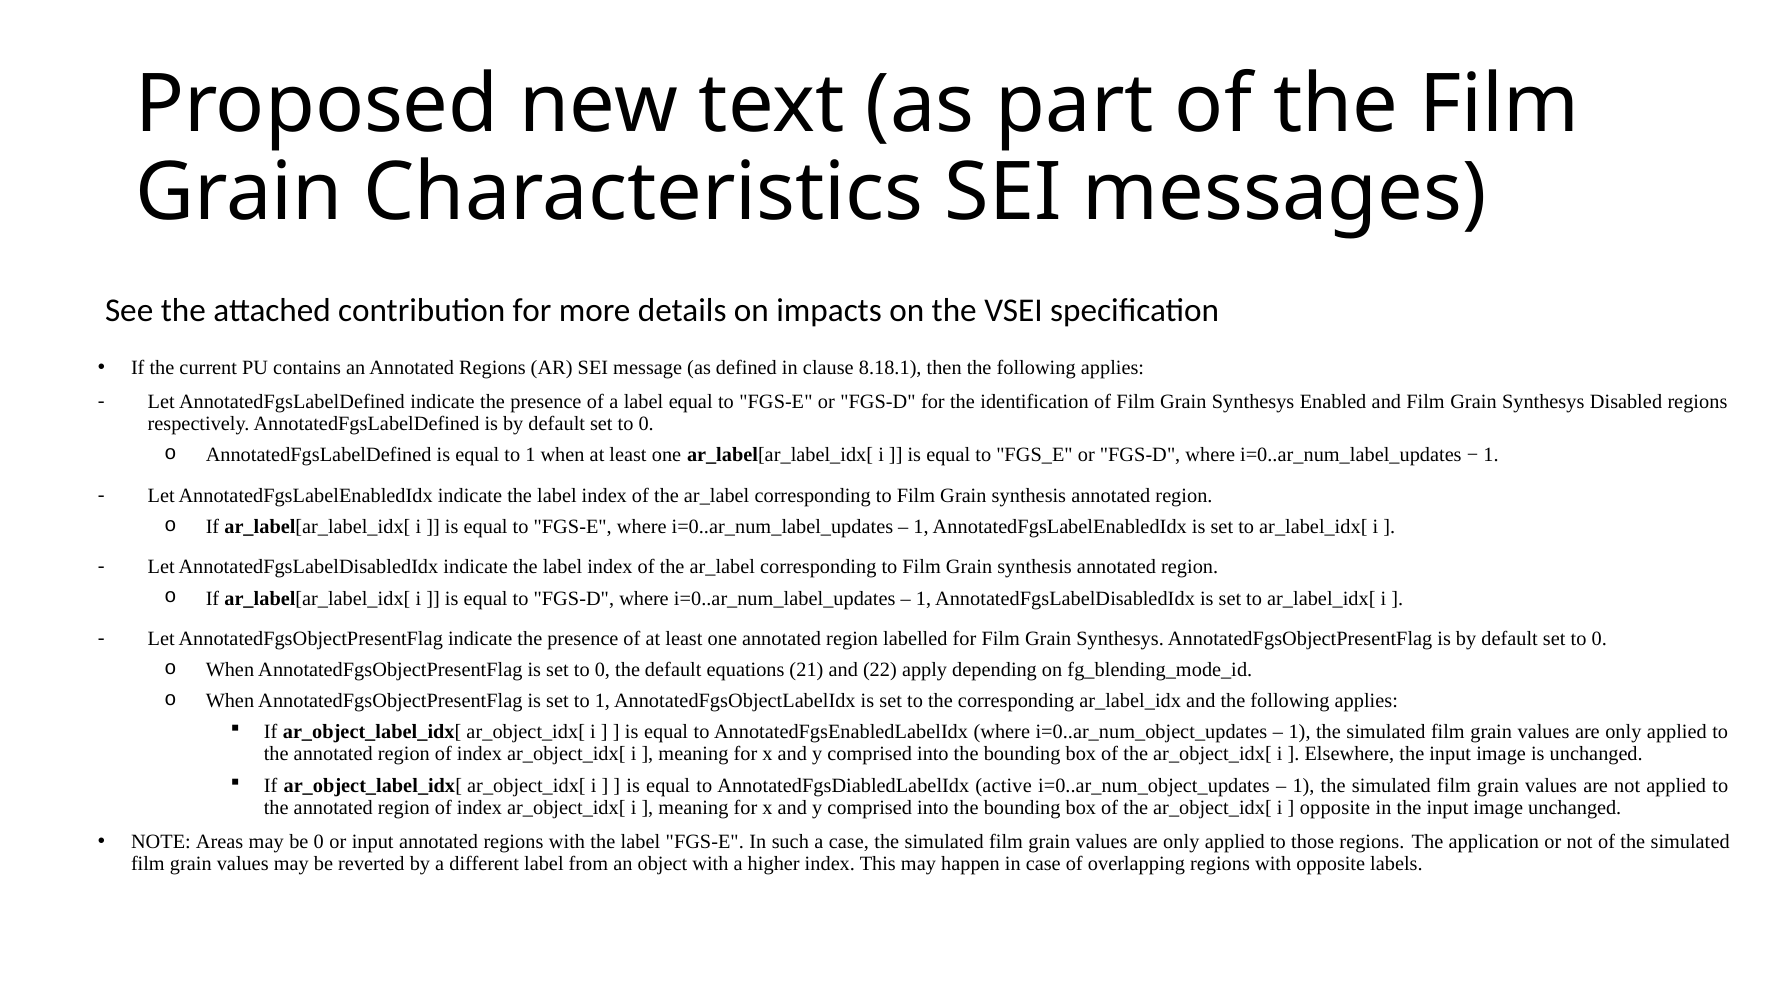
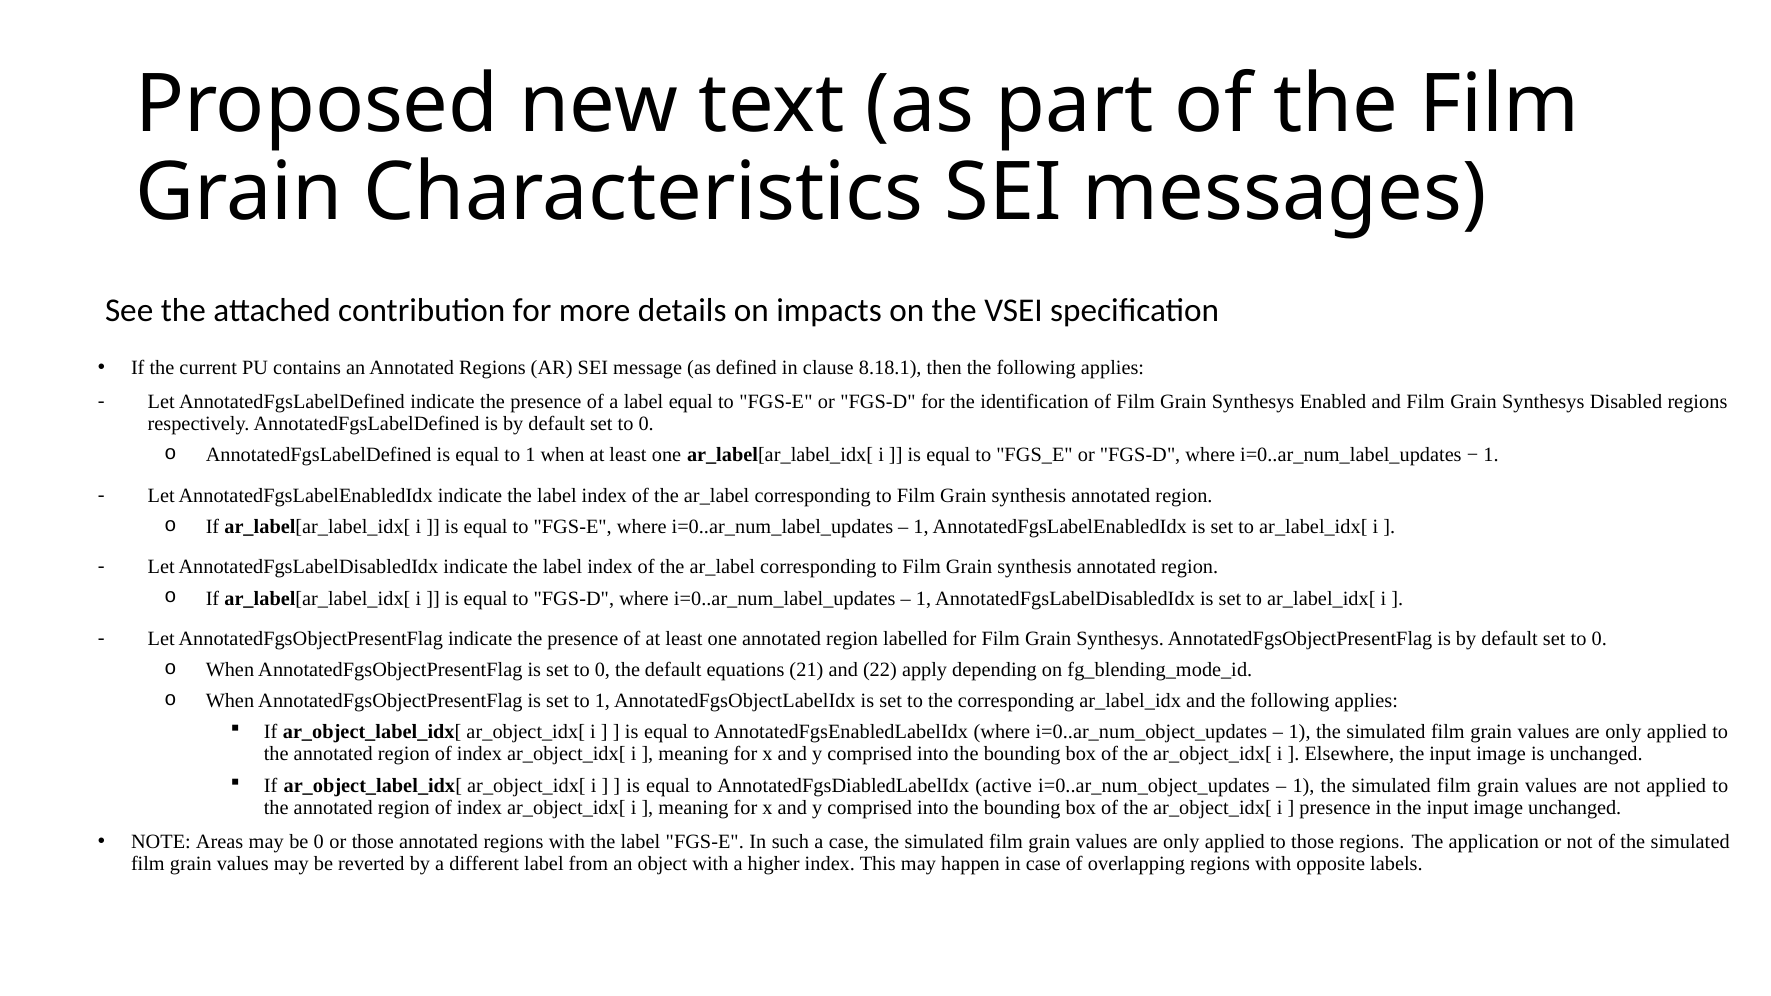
opposite at (1335, 808): opposite -> presence
or input: input -> those
